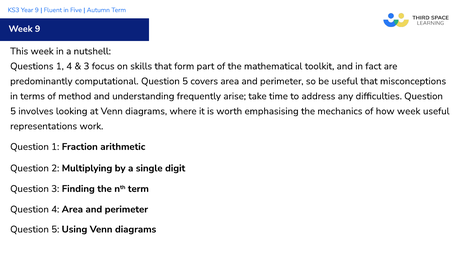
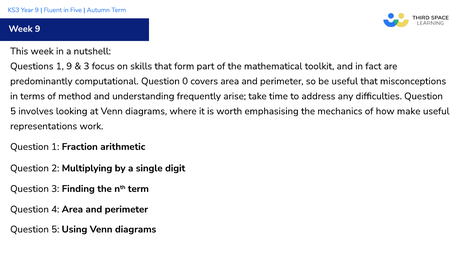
1 4: 4 -> 9
computational Question 5: 5 -> 0
how week: week -> make
